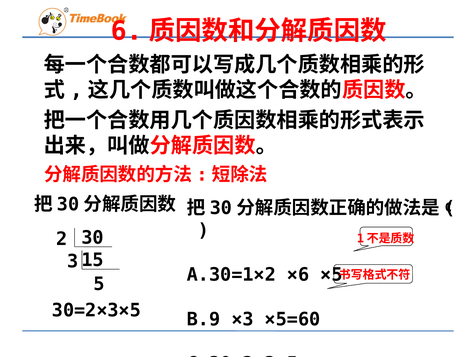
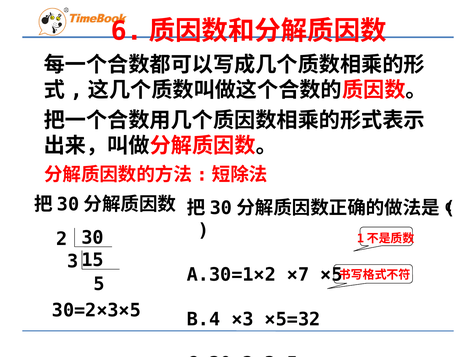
×6: ×6 -> ×7
B.9: B.9 -> B.4
×5=60: ×5=60 -> ×5=32
